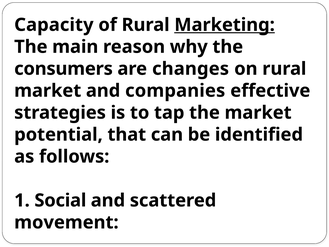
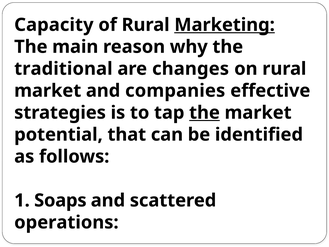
consumers: consumers -> traditional
the at (204, 113) underline: none -> present
Social: Social -> Soaps
movement: movement -> operations
